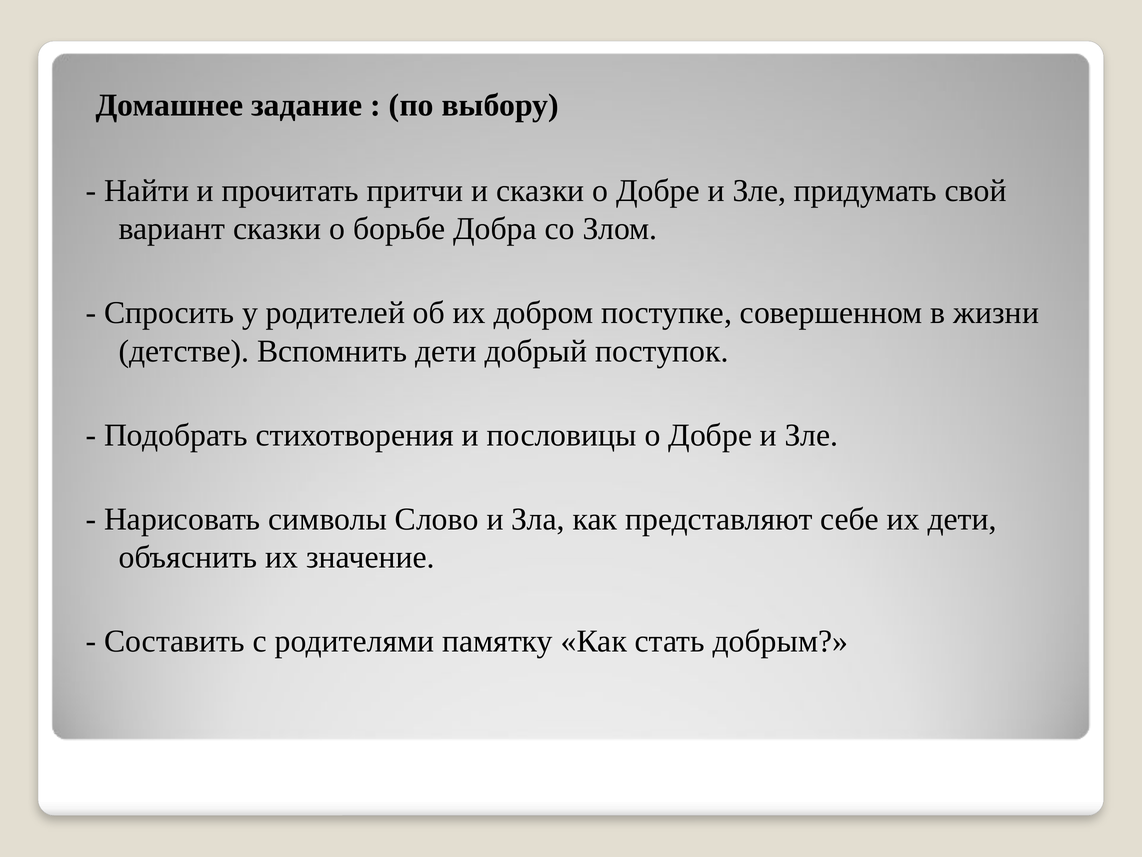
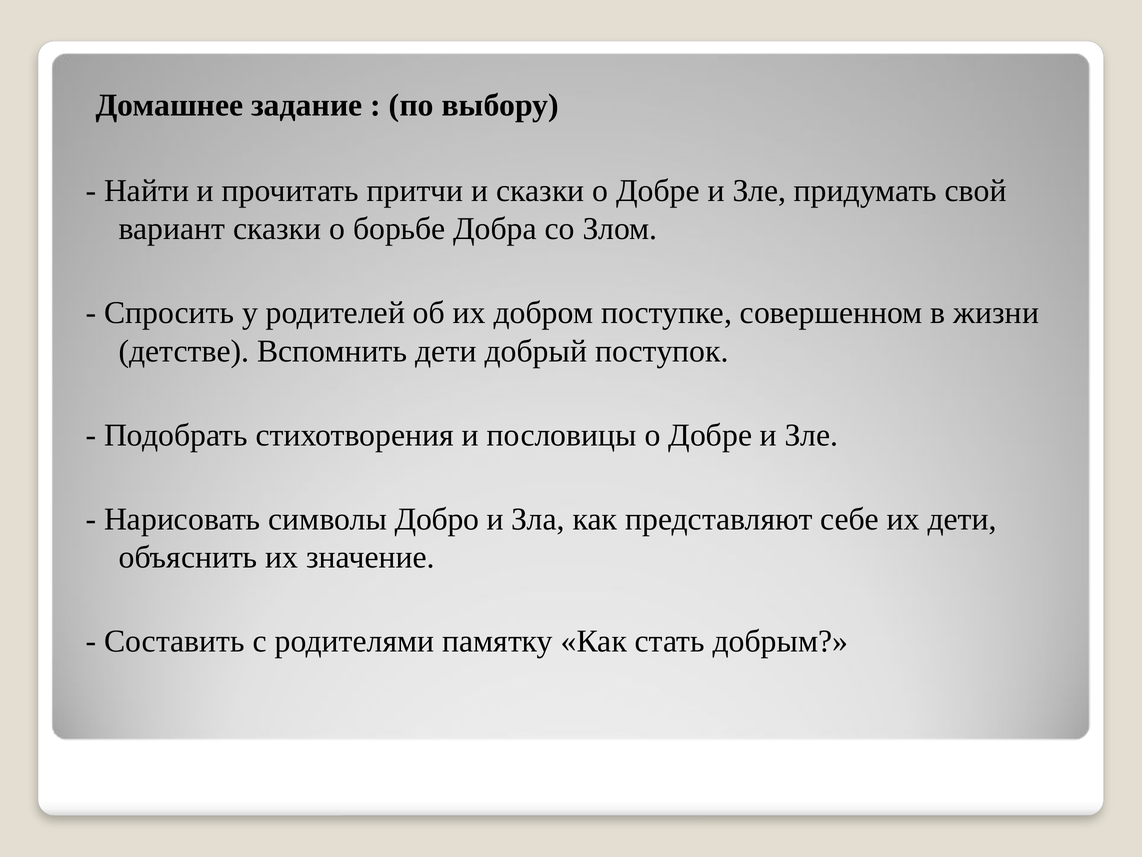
Слово: Слово -> Добро
